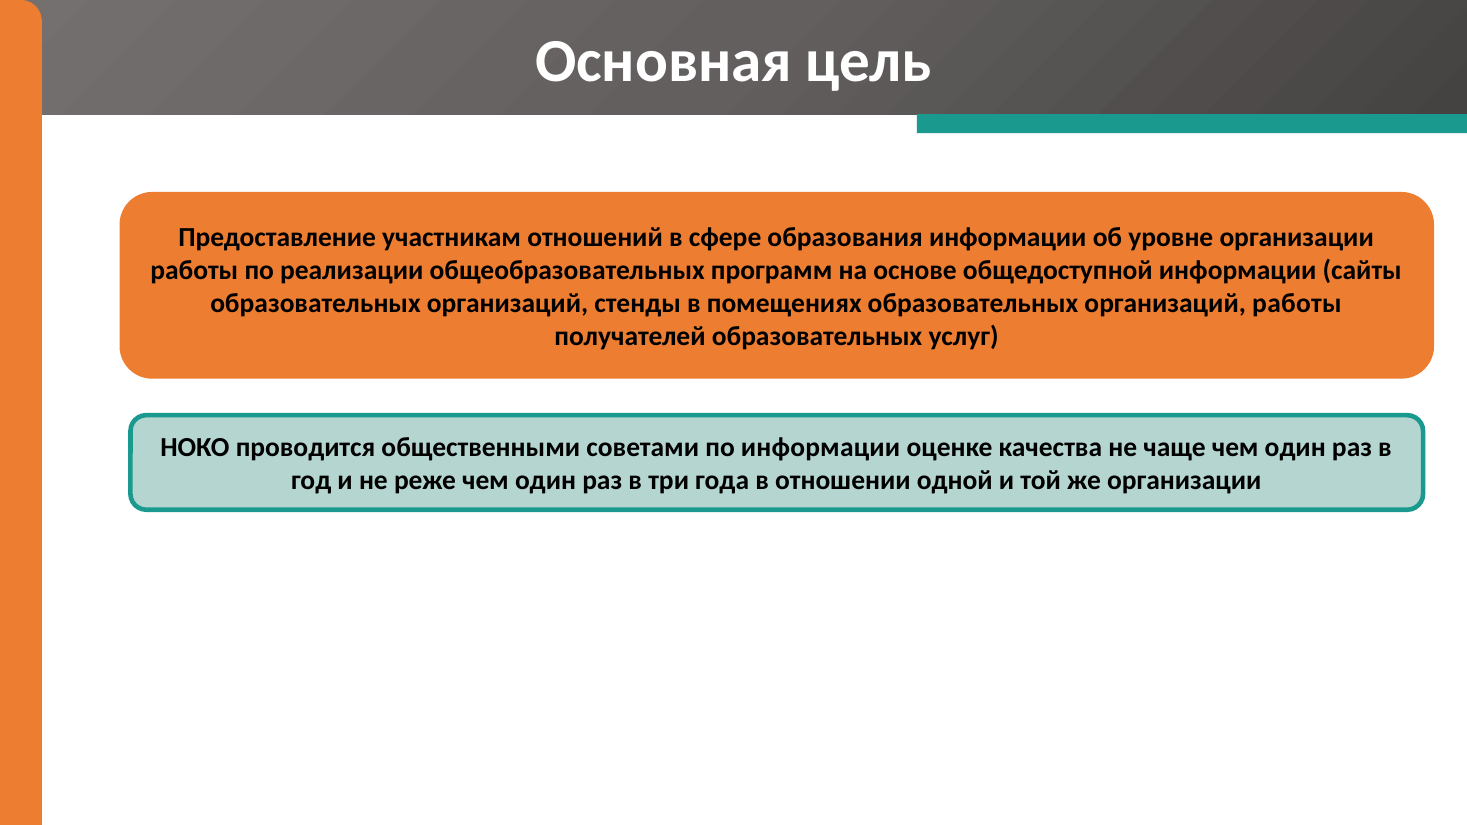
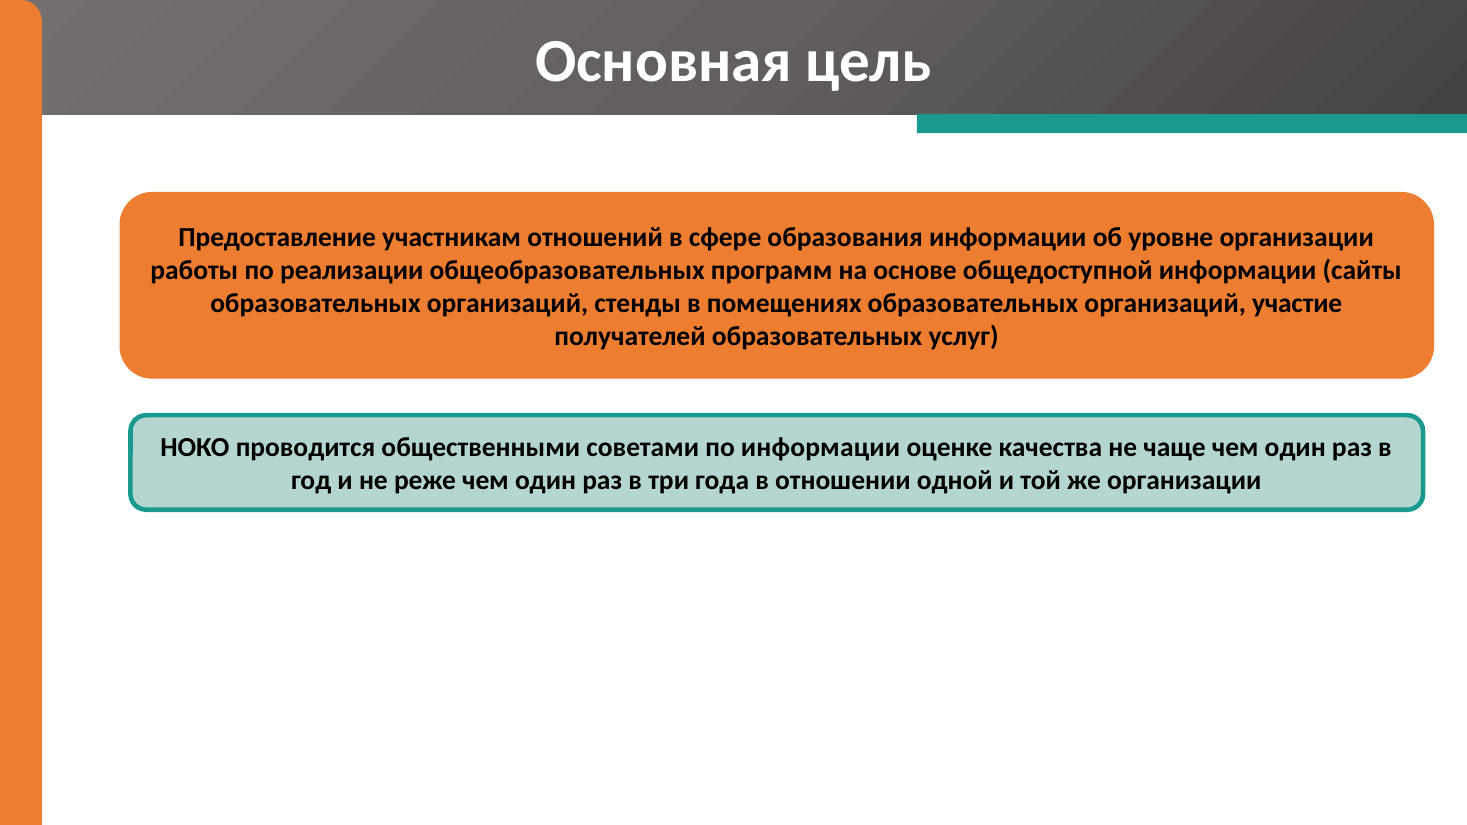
организаций работы: работы -> участие
